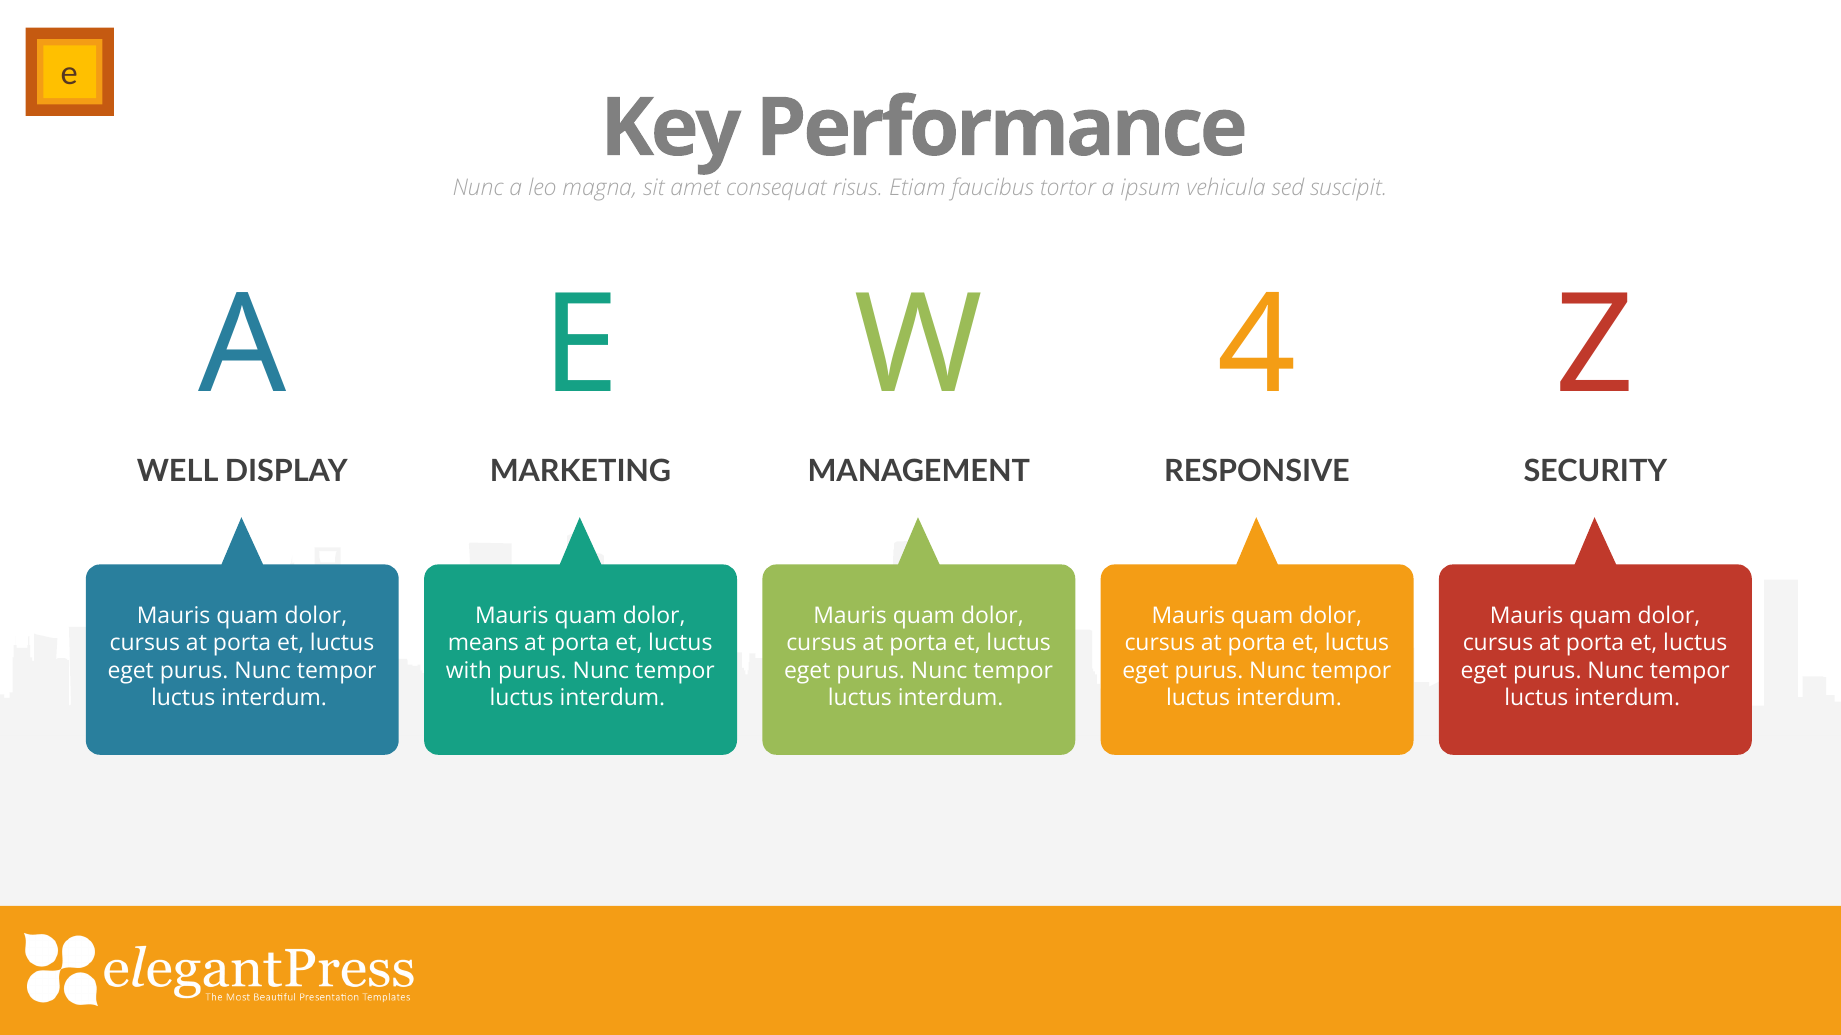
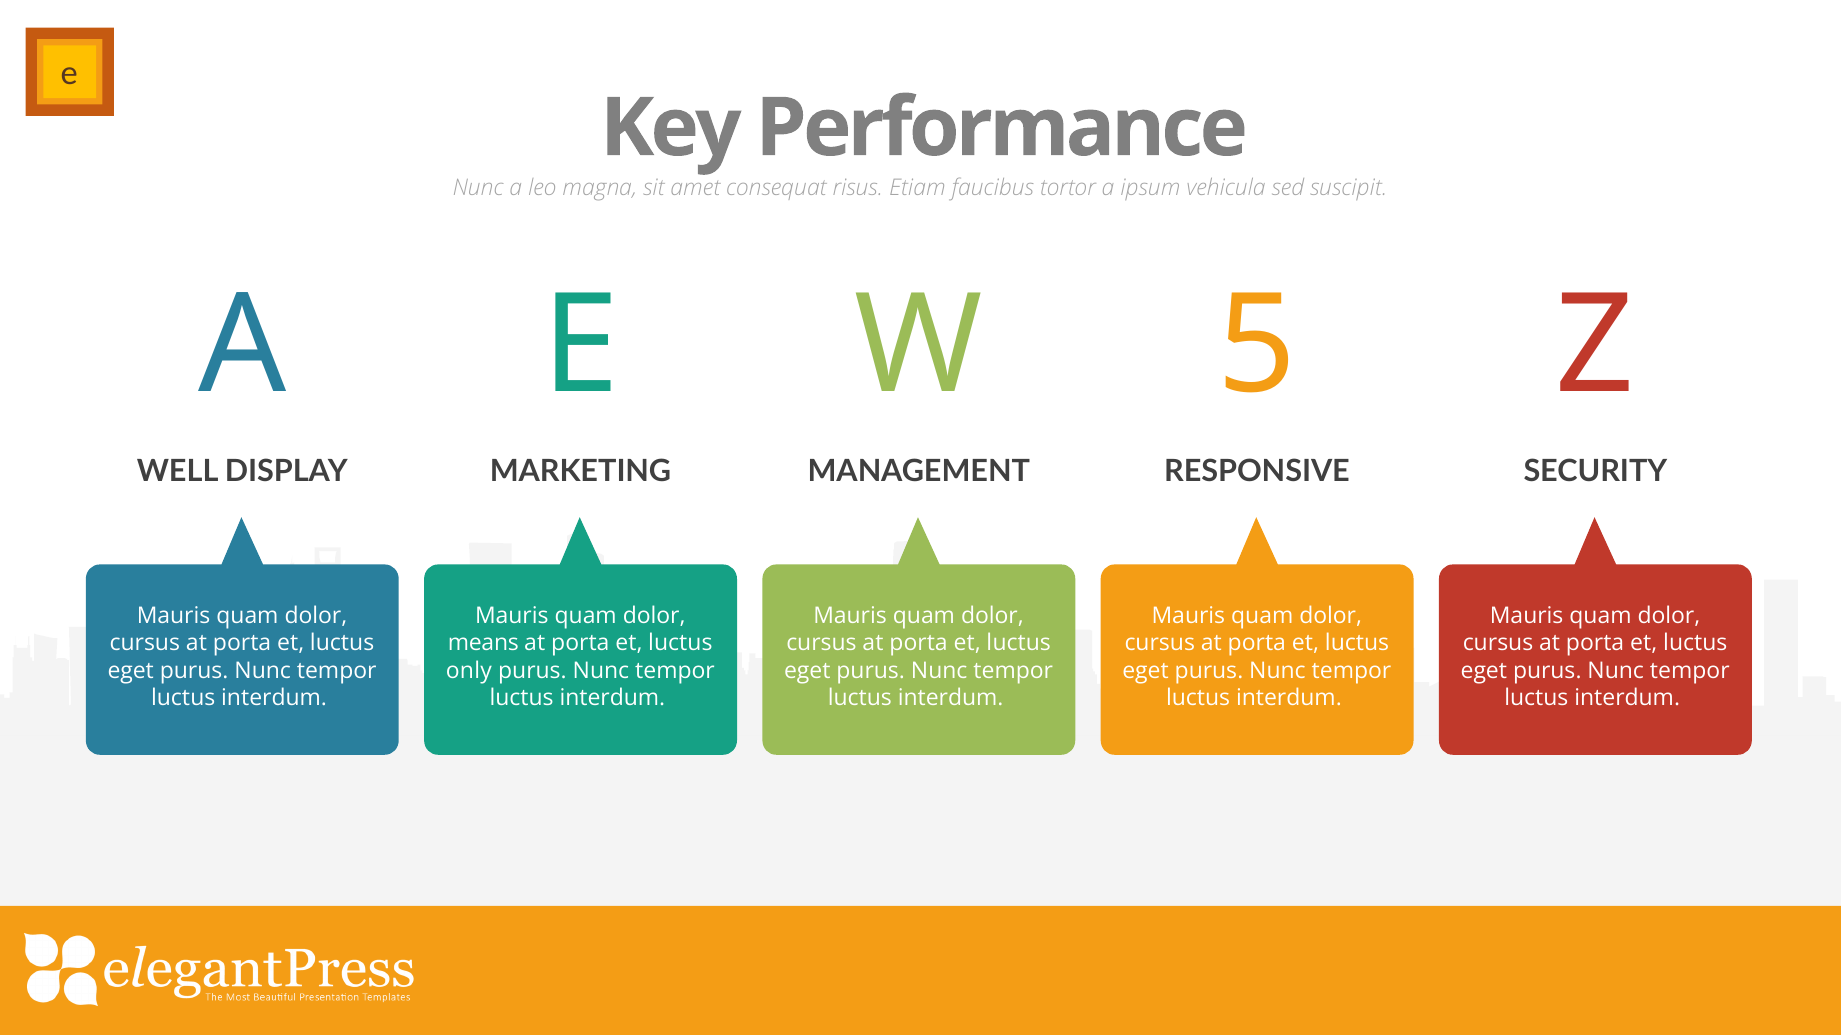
4: 4 -> 5
with: with -> only
